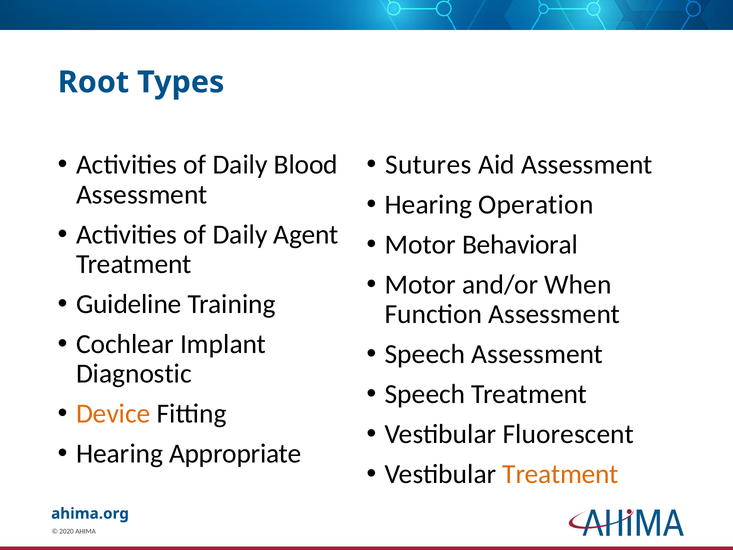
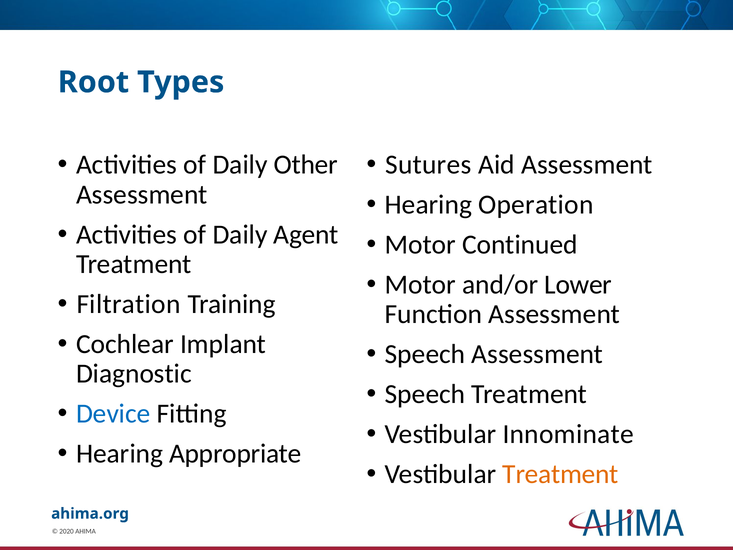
Blood: Blood -> Other
Behavioral: Behavioral -> Continued
When: When -> Lower
Guideline: Guideline -> Filtration
Device colour: orange -> blue
Fluorescent: Fluorescent -> Innominate
